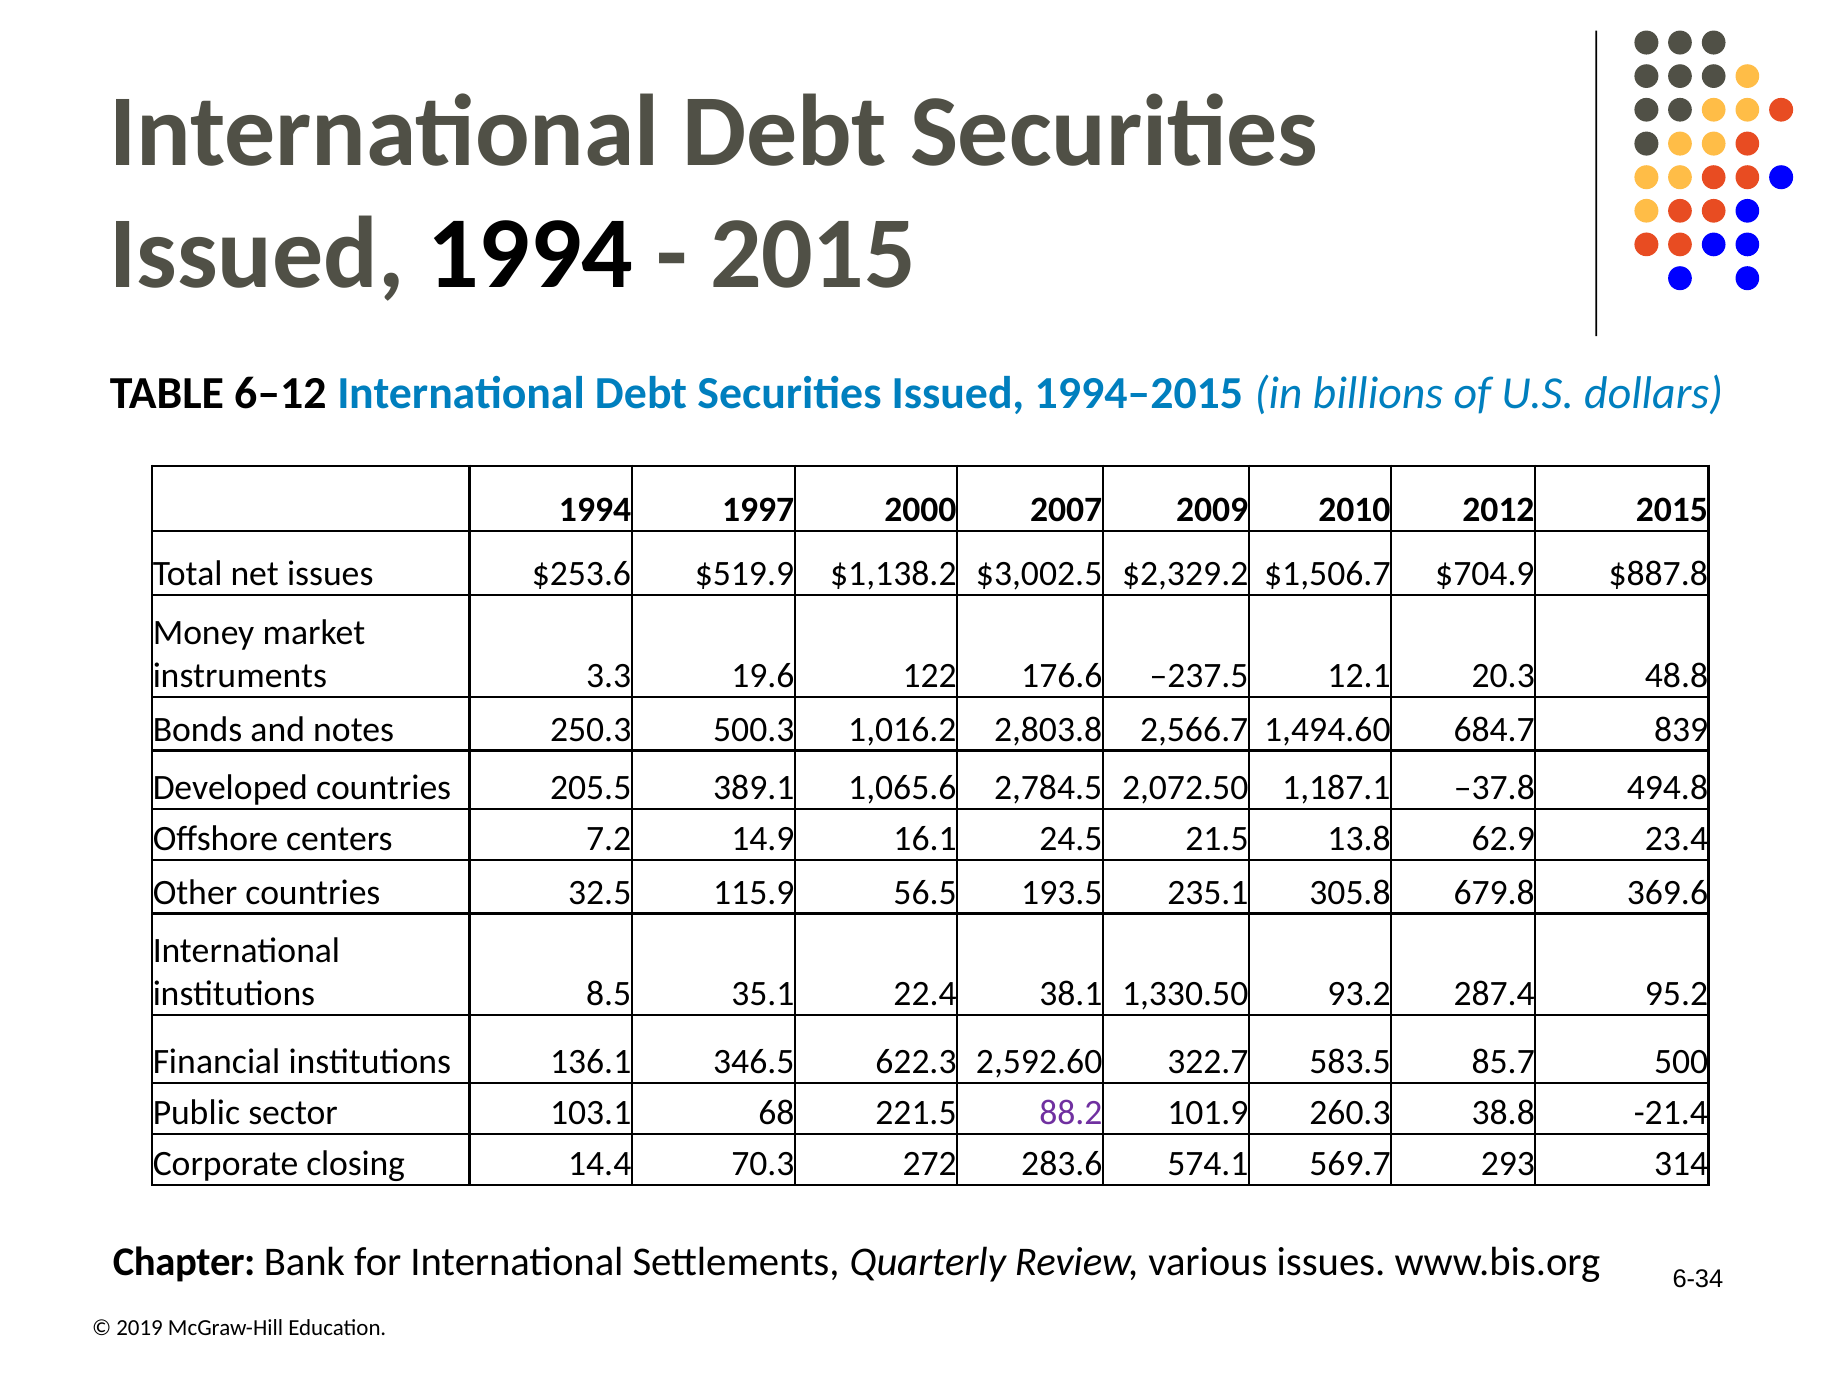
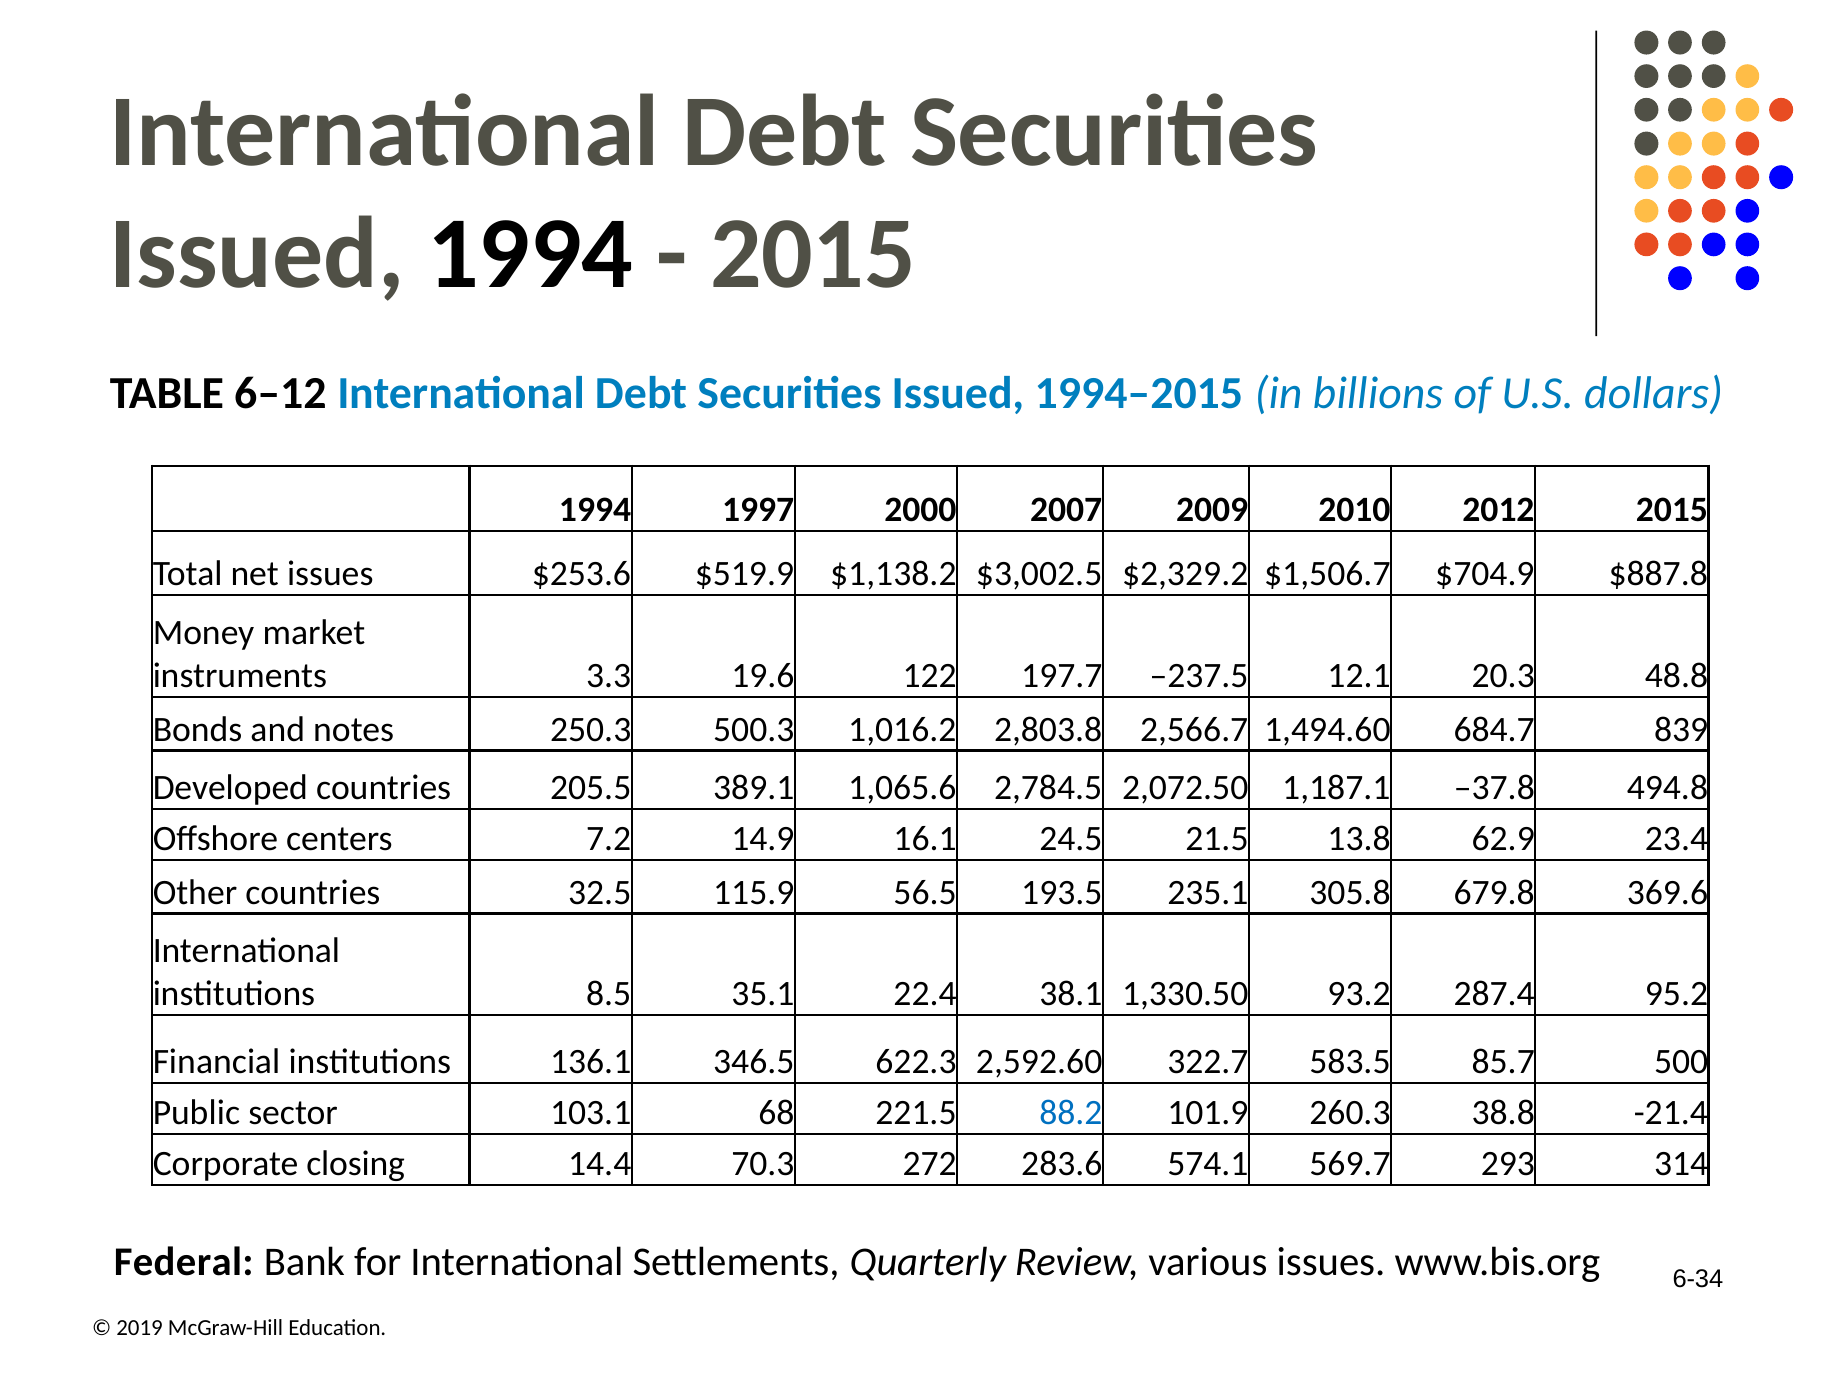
176.6: 176.6 -> 197.7
88.2 colour: purple -> blue
Chapter: Chapter -> Federal
